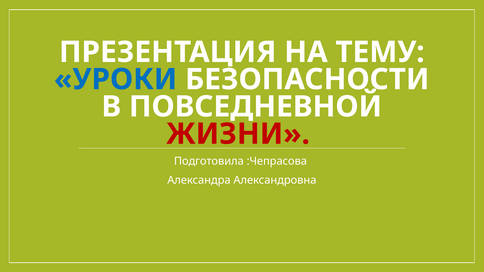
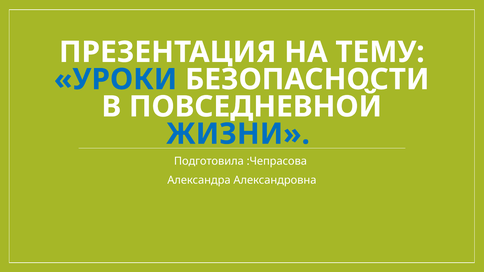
ЖИЗНИ colour: red -> blue
